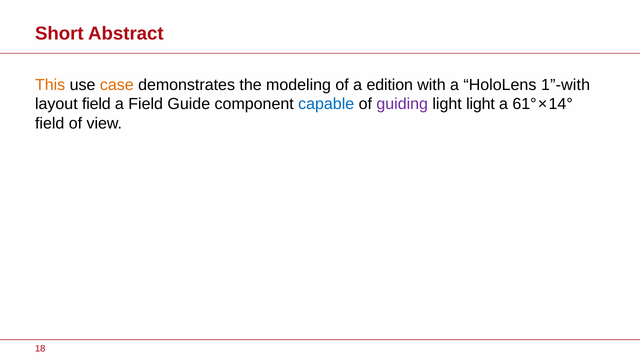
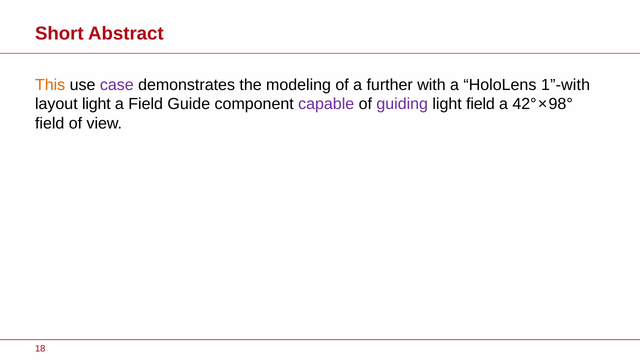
case colour: orange -> purple
edition: edition -> further
layout field: field -> light
capable colour: blue -> purple
light light: light -> field
61°: 61° -> 42°
14°: 14° -> 98°
